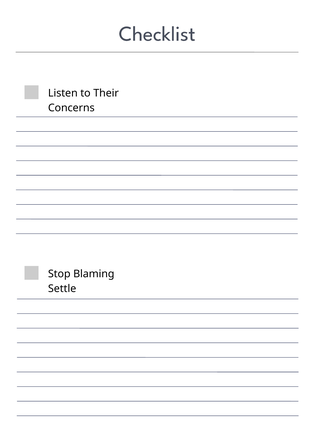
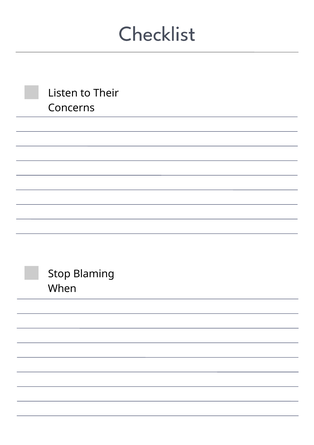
Settle: Settle -> When
